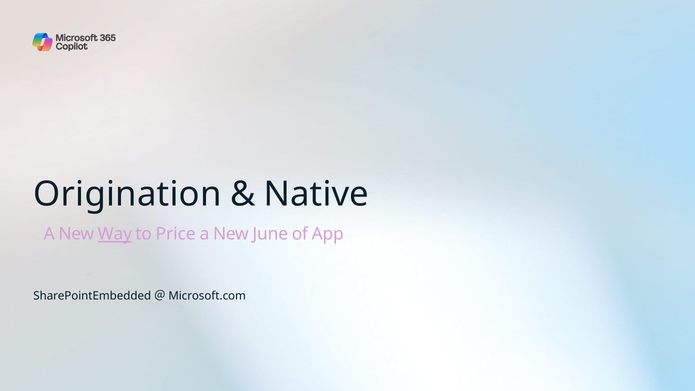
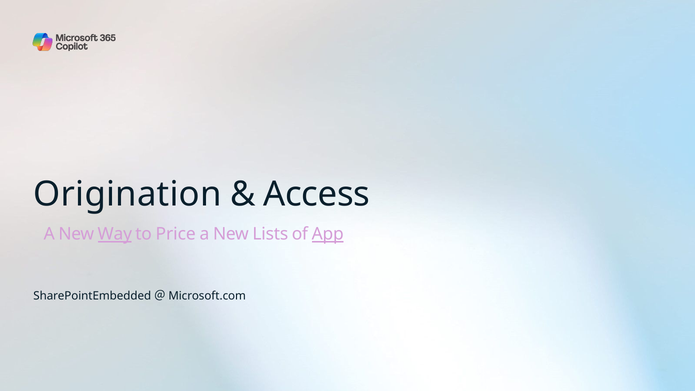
Native: Native -> Access
June: June -> Lists
App underline: none -> present
